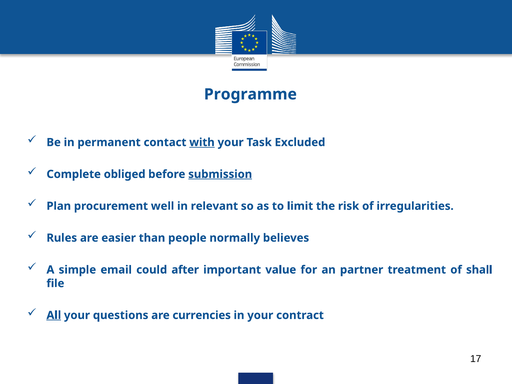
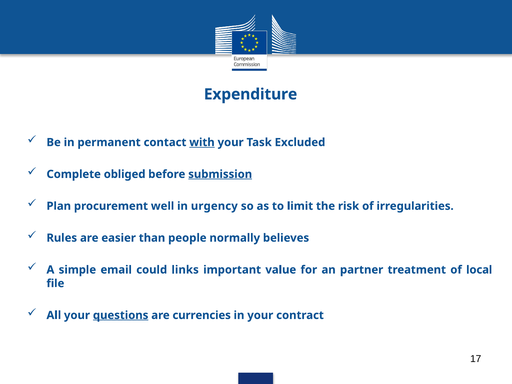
Programme: Programme -> Expenditure
relevant: relevant -> urgency
after: after -> links
shall: shall -> local
All underline: present -> none
questions underline: none -> present
